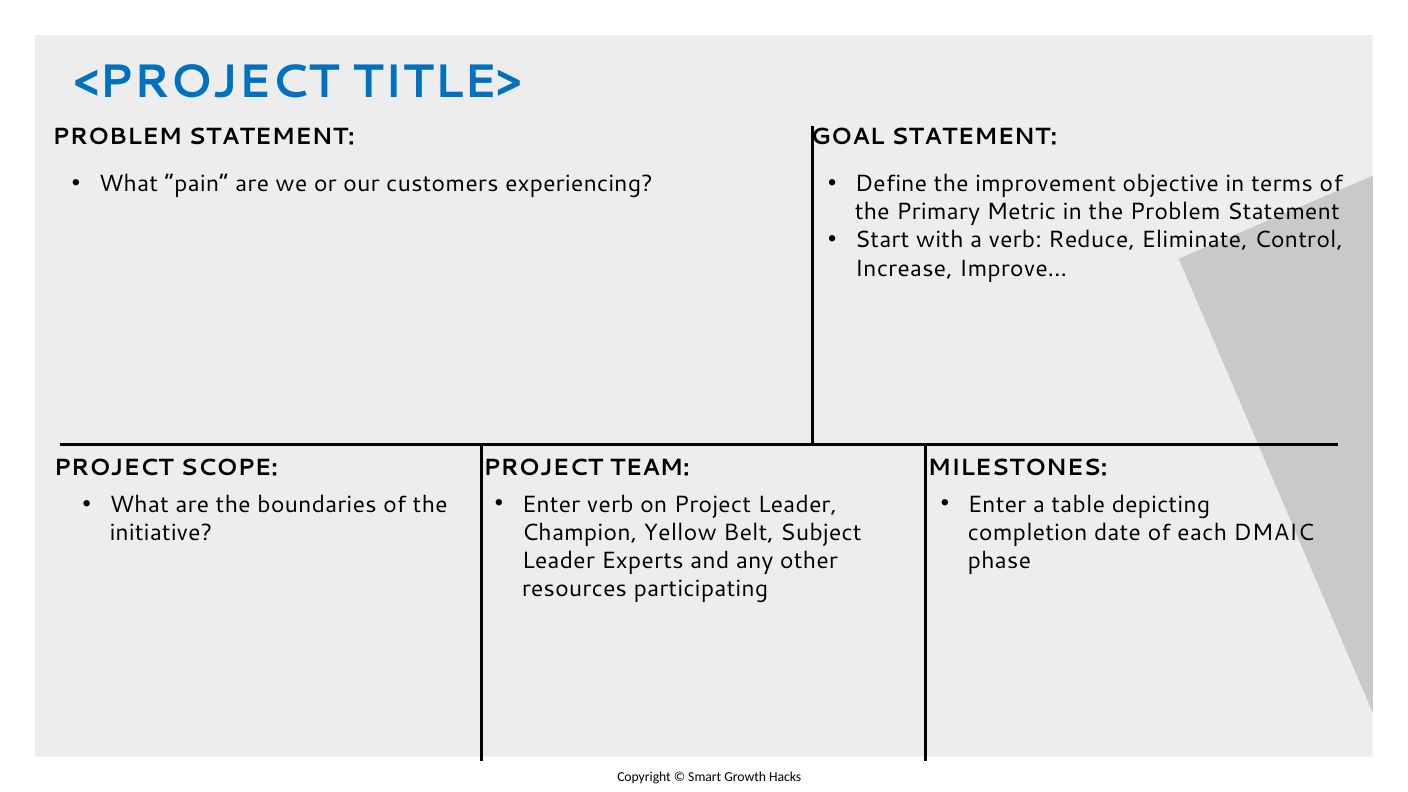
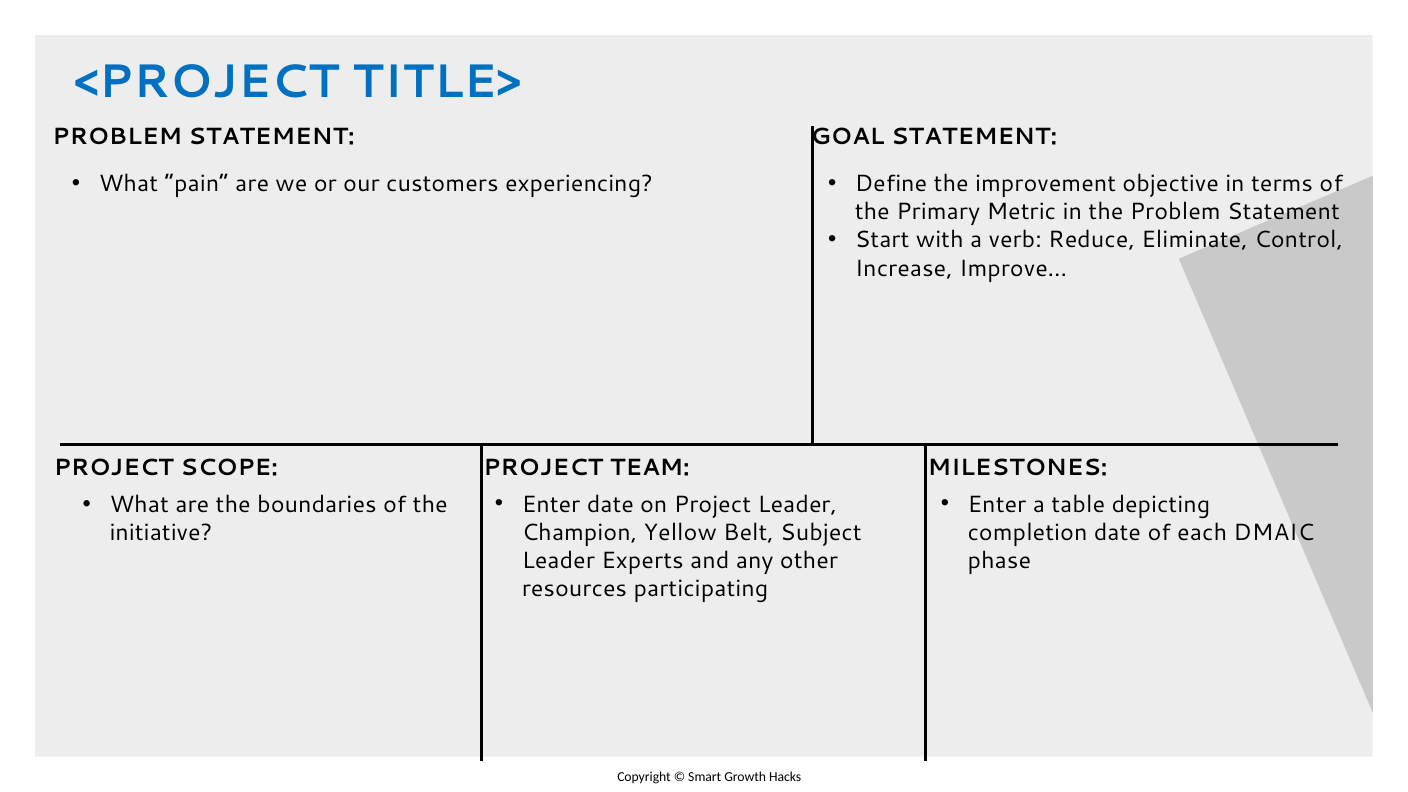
Enter verb: verb -> date
